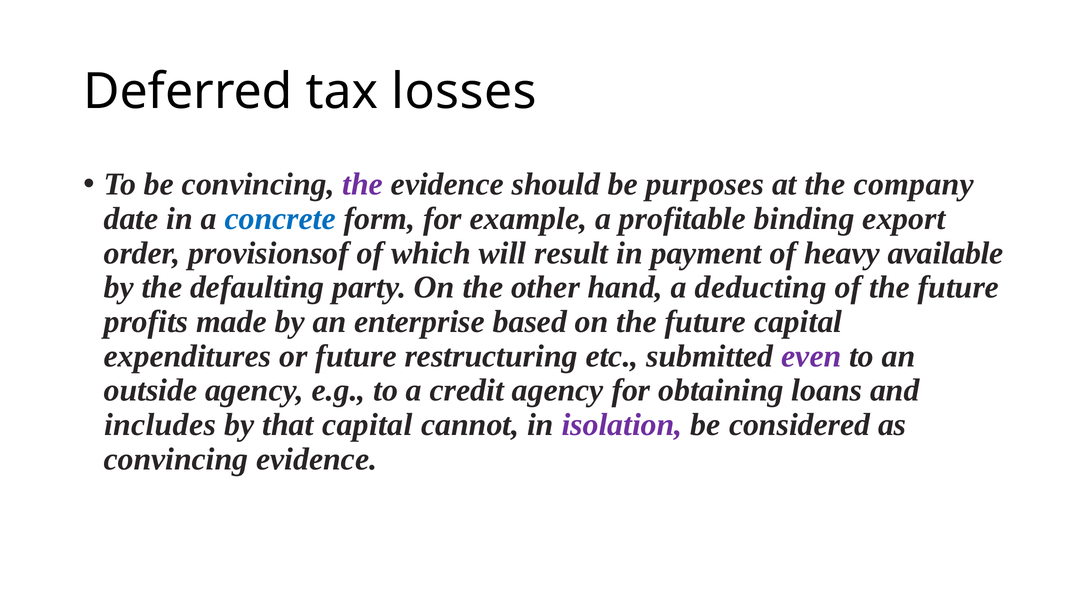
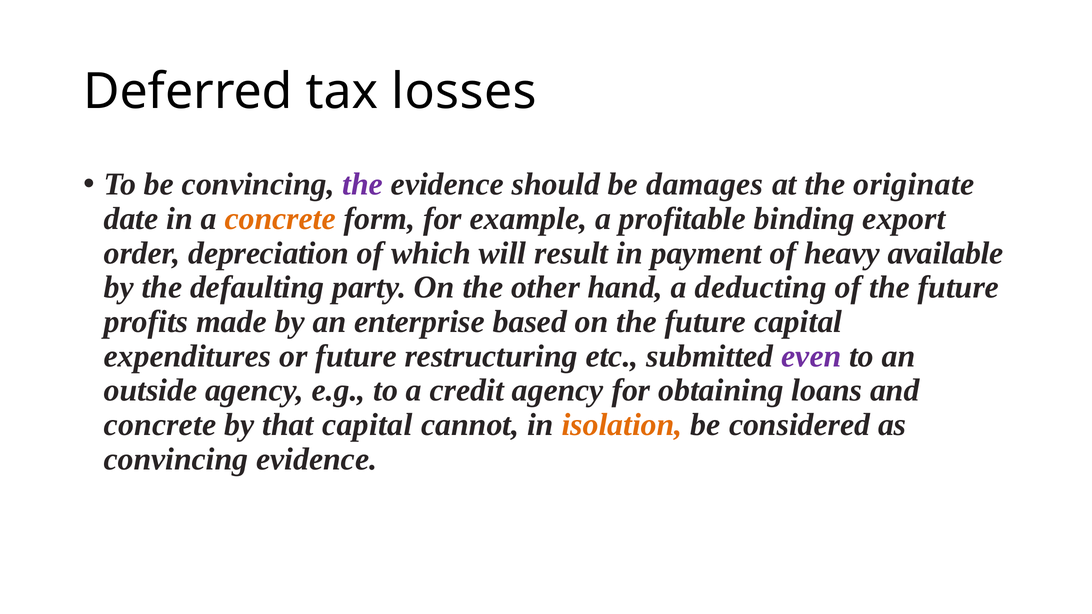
purposes: purposes -> damages
company: company -> originate
concrete at (280, 219) colour: blue -> orange
provisionsof: provisionsof -> depreciation
includes at (160, 425): includes -> concrete
isolation colour: purple -> orange
